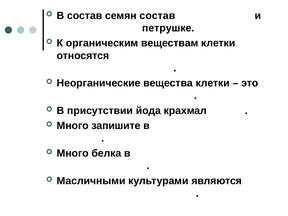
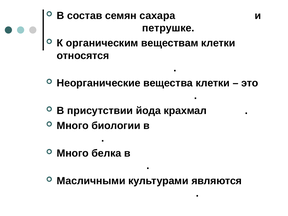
семян состав: состав -> сахара
запишите: запишите -> биологии
